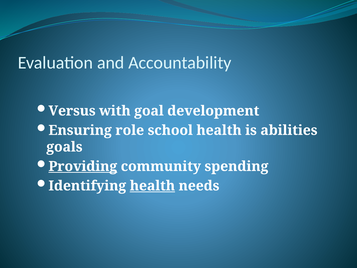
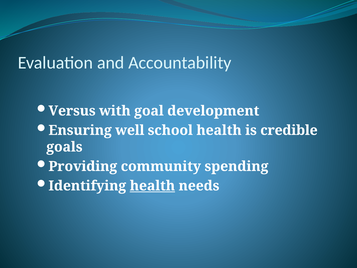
role: role -> well
abilities: abilities -> credible
Providing underline: present -> none
